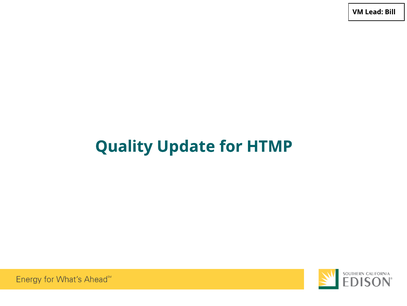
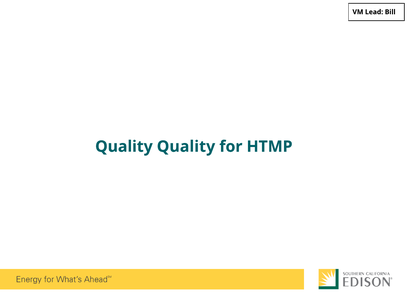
Quality Update: Update -> Quality
